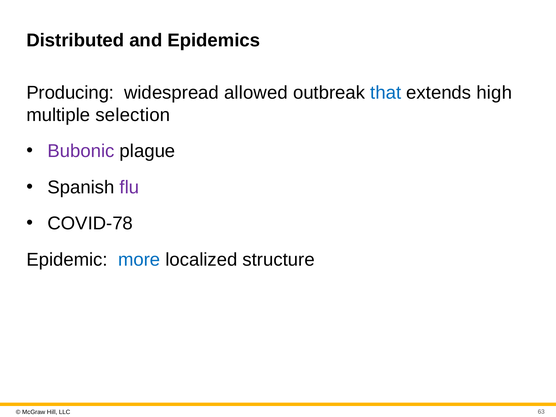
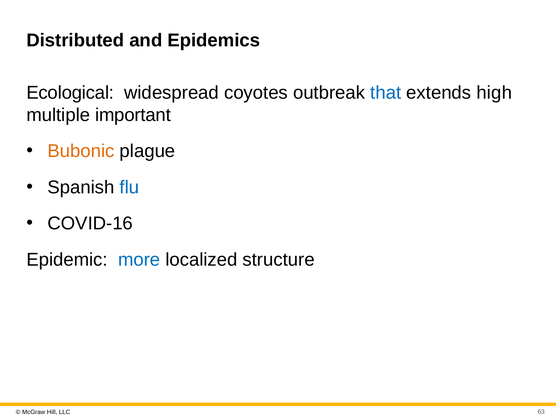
Producing: Producing -> Ecological
allowed: allowed -> coyotes
selection: selection -> important
Bubonic colour: purple -> orange
flu colour: purple -> blue
COVID-78: COVID-78 -> COVID-16
